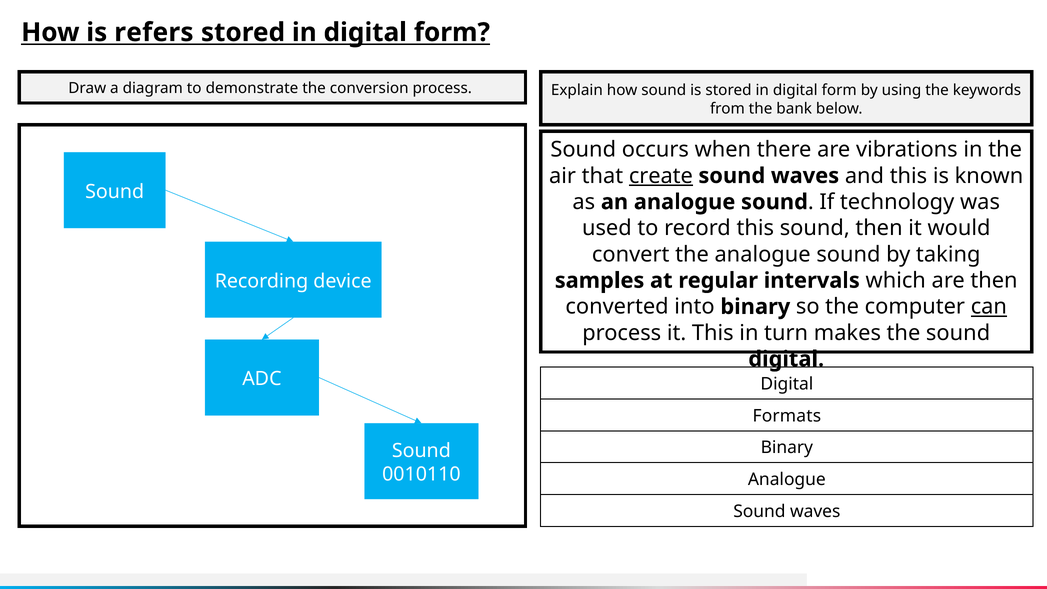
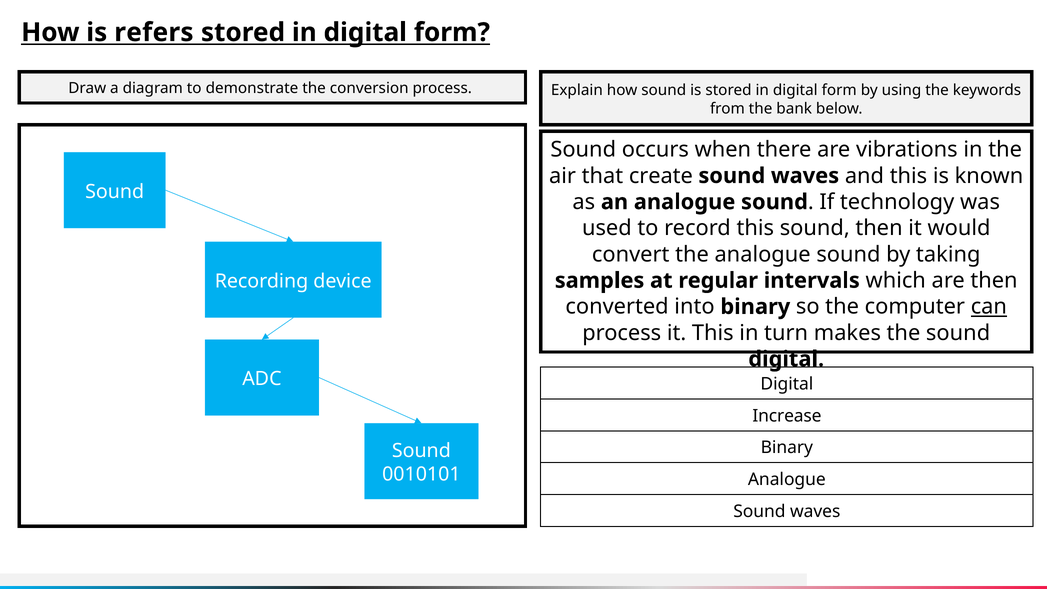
create underline: present -> none
Formats: Formats -> Increase
0010110: 0010110 -> 0010101
